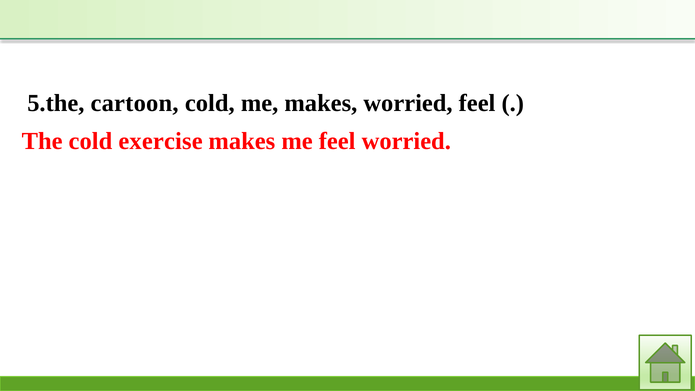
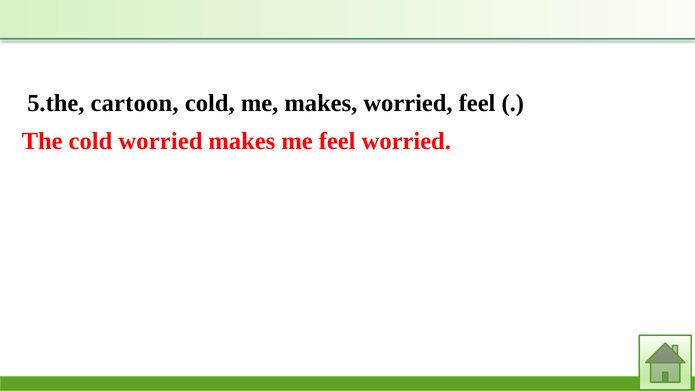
cold exercise: exercise -> worried
